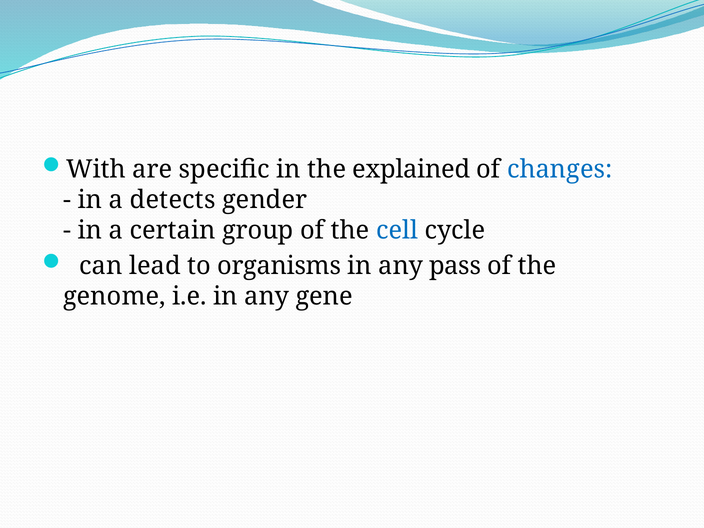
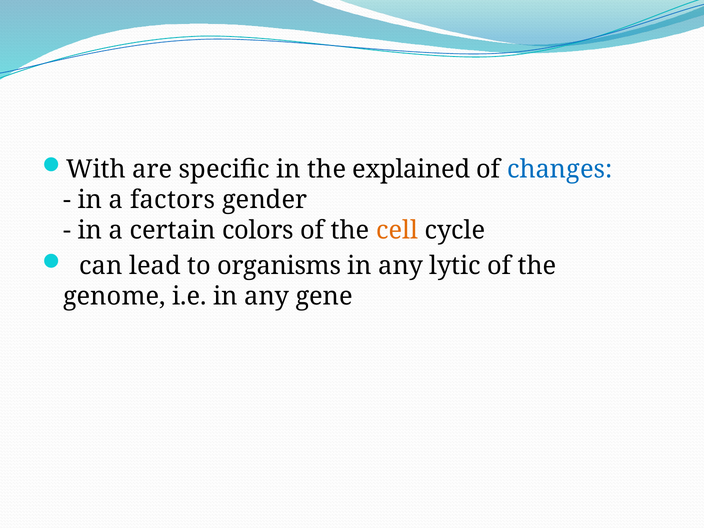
detects: detects -> factors
group: group -> colors
cell colour: blue -> orange
pass: pass -> lytic
